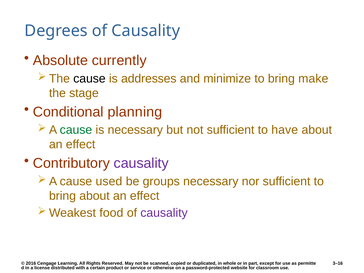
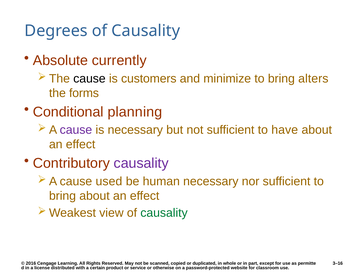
addresses: addresses -> customers
make: make -> alters
stage: stage -> forms
cause at (76, 130) colour: green -> purple
groups: groups -> human
food: food -> view
causality at (164, 213) colour: purple -> green
